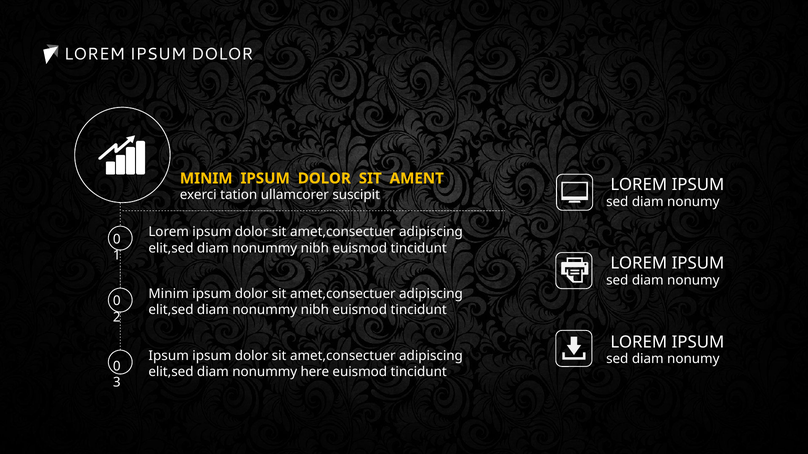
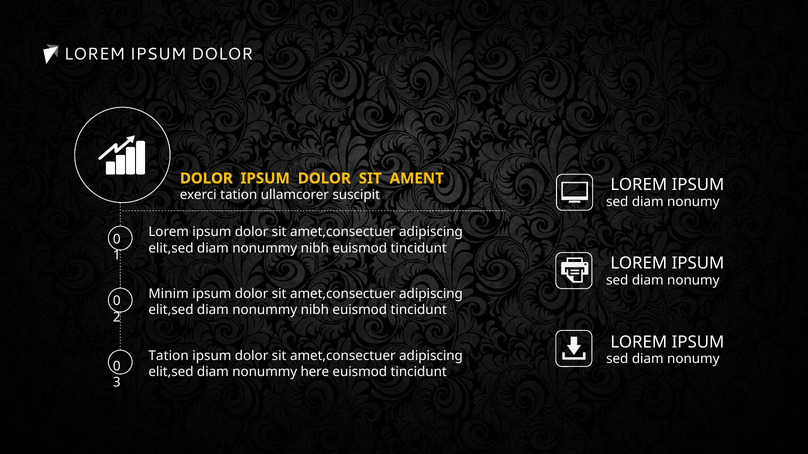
MINIM at (206, 179): MINIM -> DOLOR
Ipsum at (169, 356): Ipsum -> Tation
